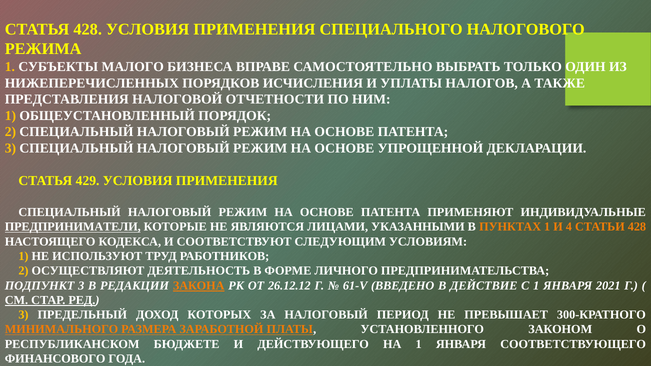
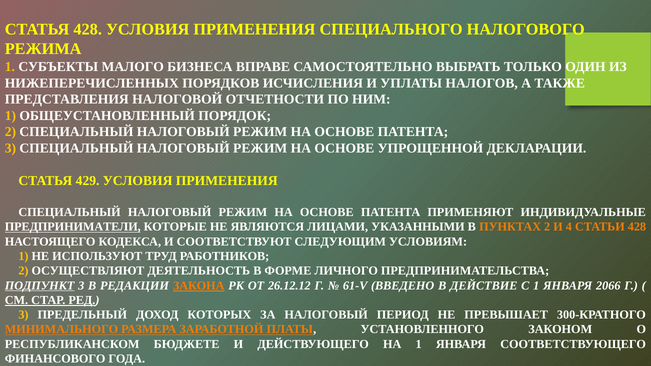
ПУНКТАХ 1: 1 -> 2
ПОДПУНКТ underline: none -> present
2021: 2021 -> 2066
